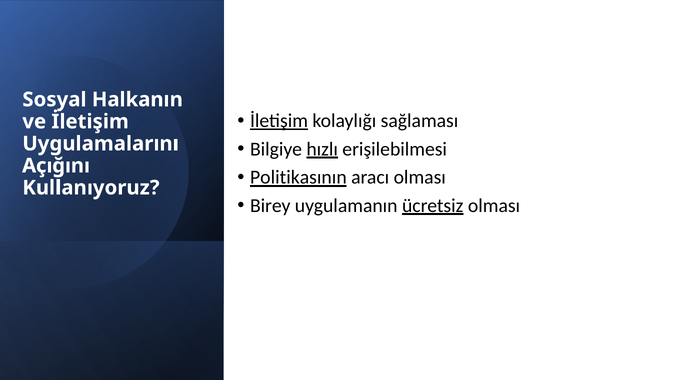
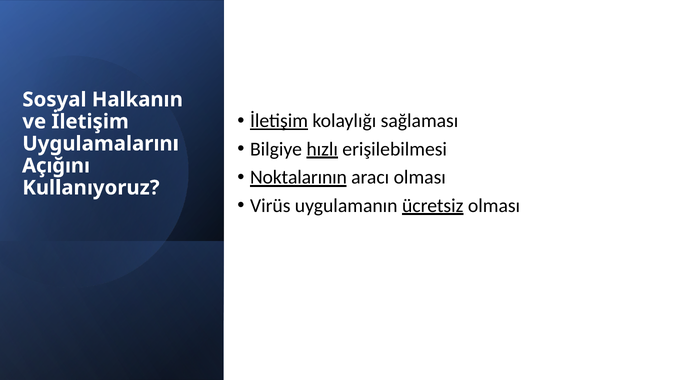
Politikasının: Politikasının -> Noktalarının
Birey: Birey -> Virüs
